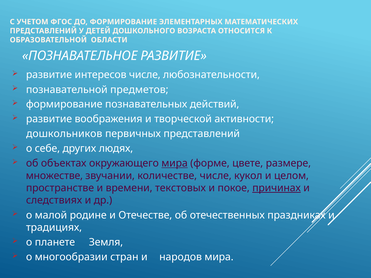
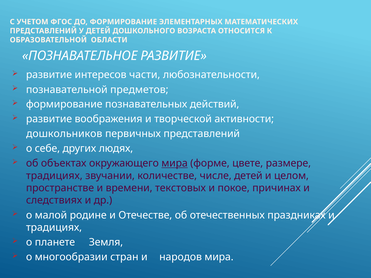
интересов числе: числе -> части
множестве at (54, 176): множестве -> традициях
числе кукол: кукол -> детей
причинах underline: present -> none
